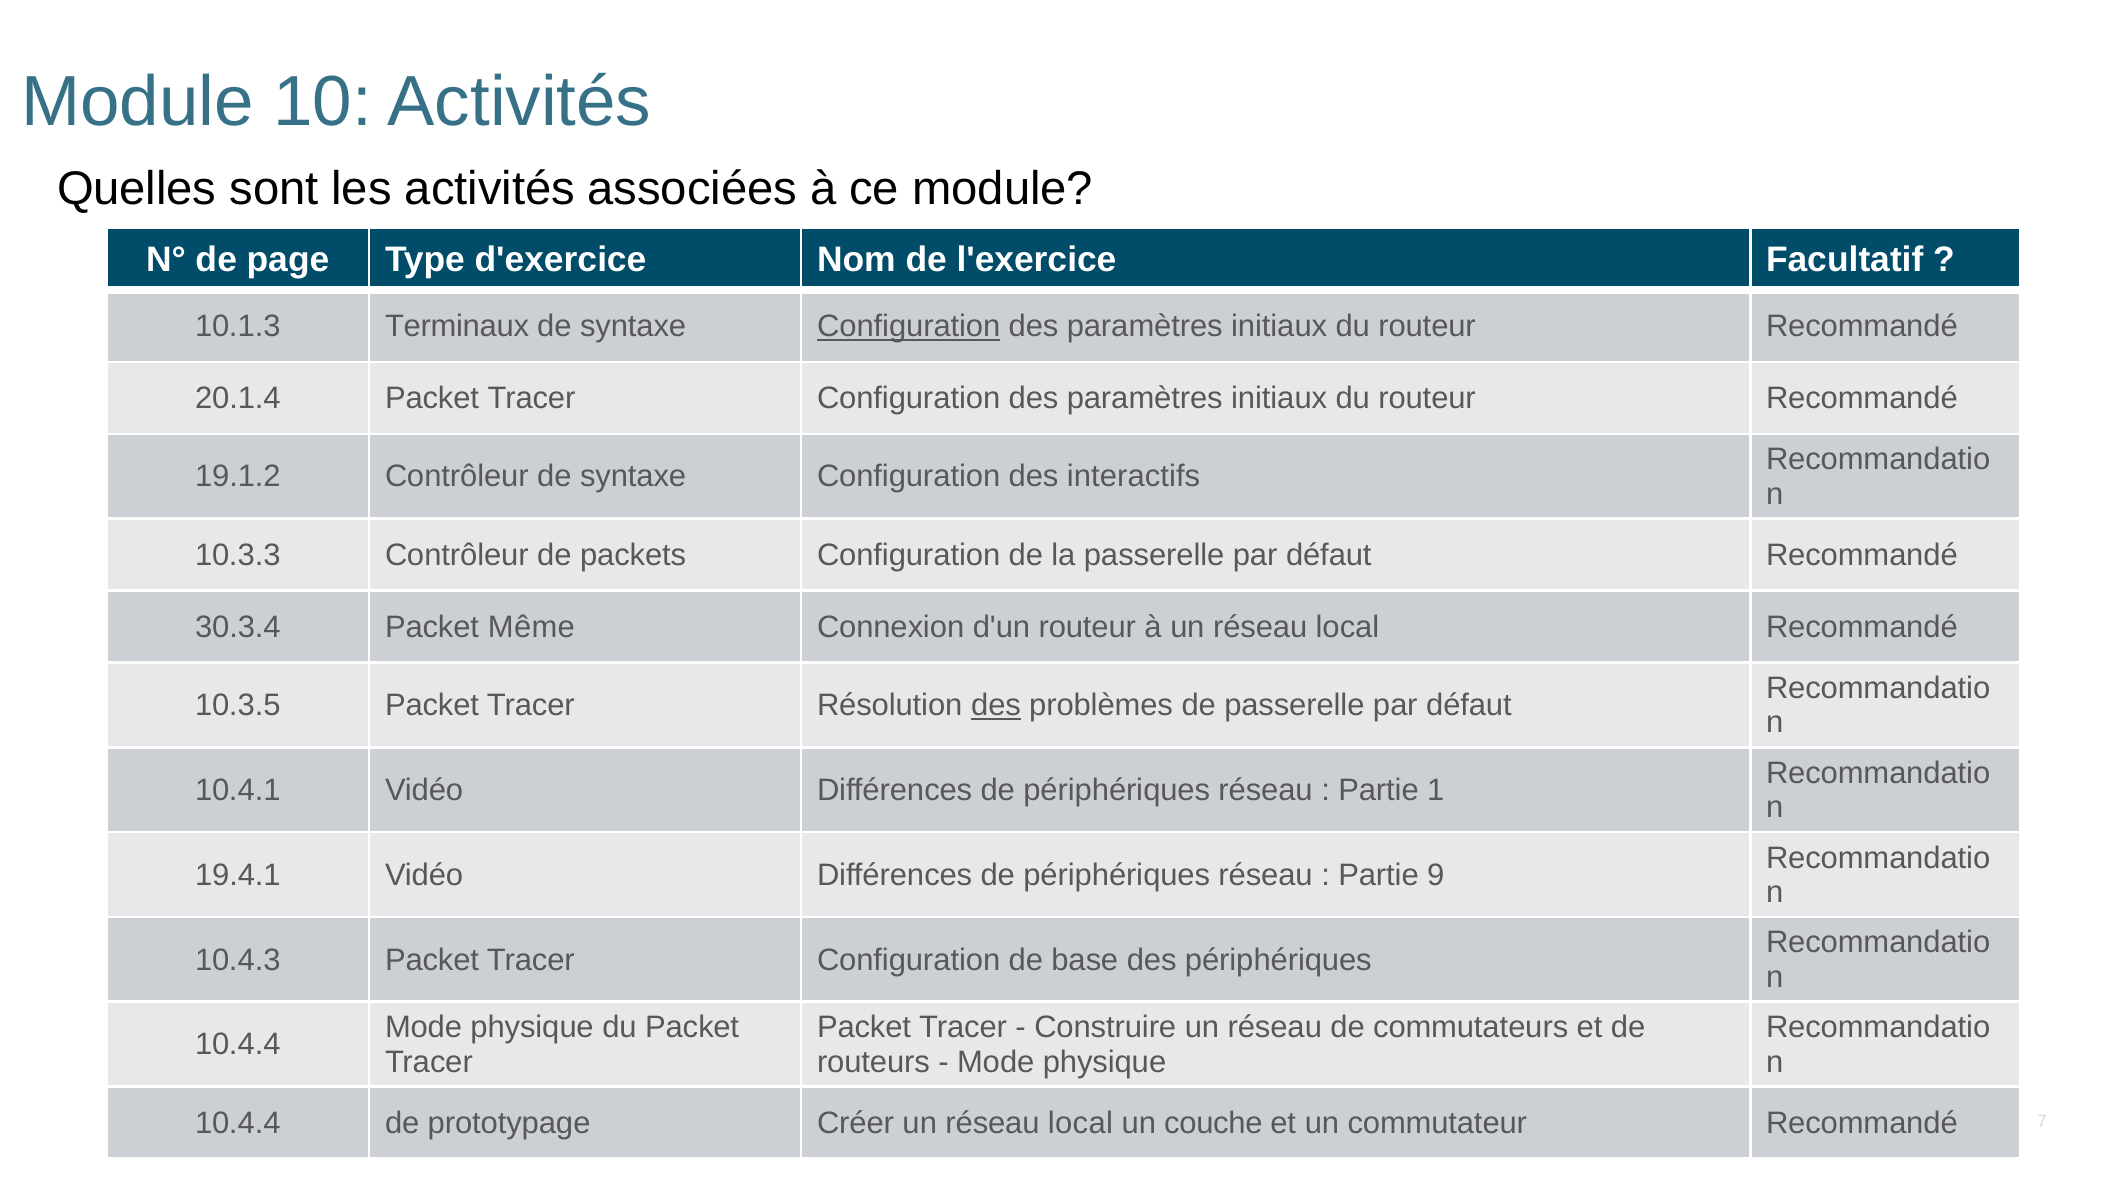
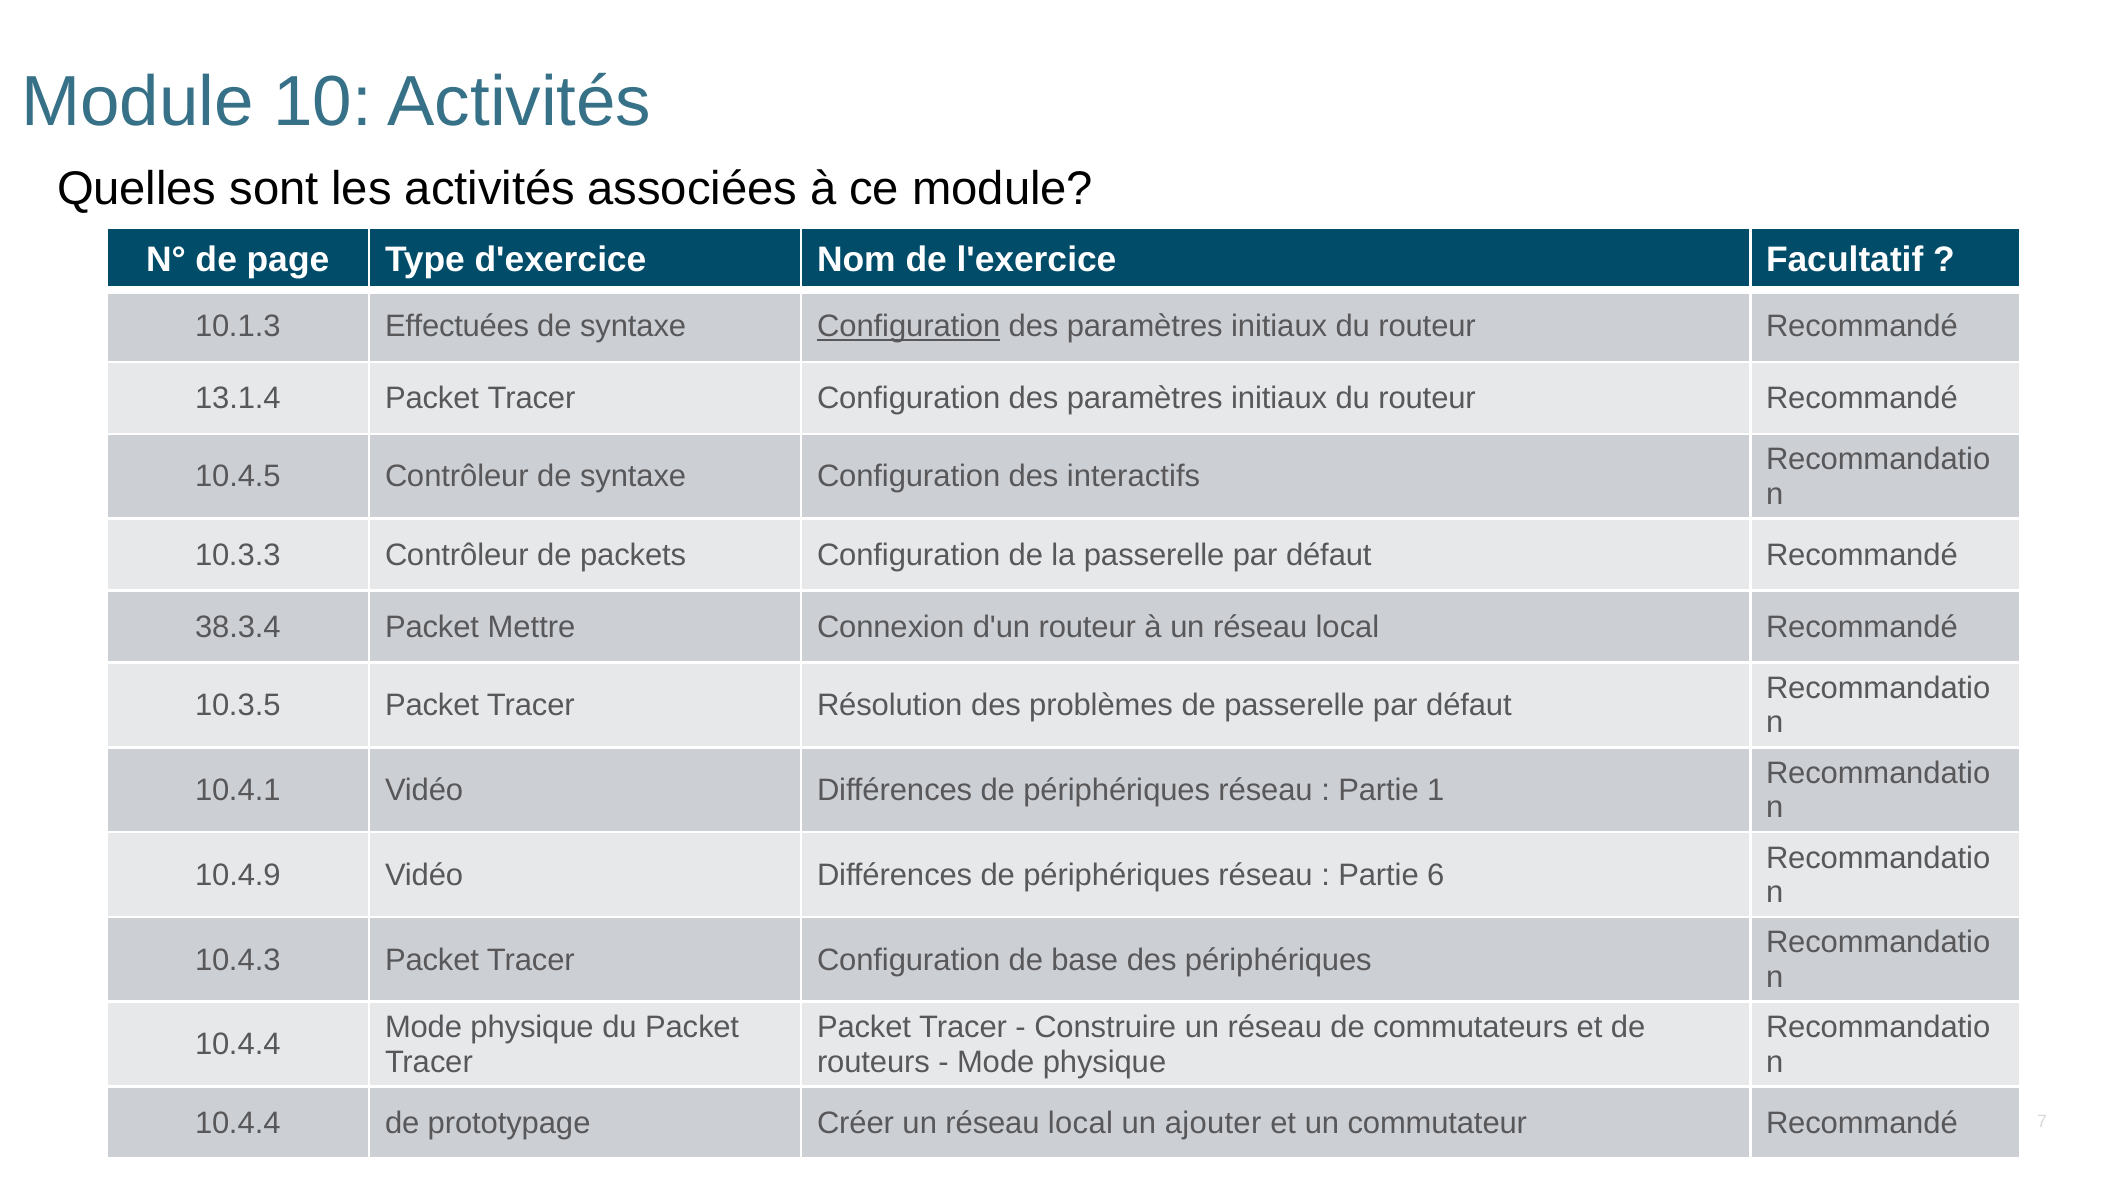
Terminaux: Terminaux -> Effectuées
20.1.4: 20.1.4 -> 13.1.4
19.1.2: 19.1.2 -> 10.4.5
30.3.4: 30.3.4 -> 38.3.4
Même: Même -> Mettre
des at (996, 706) underline: present -> none
19.4.1: 19.4.1 -> 10.4.9
9: 9 -> 6
couche: couche -> ajouter
